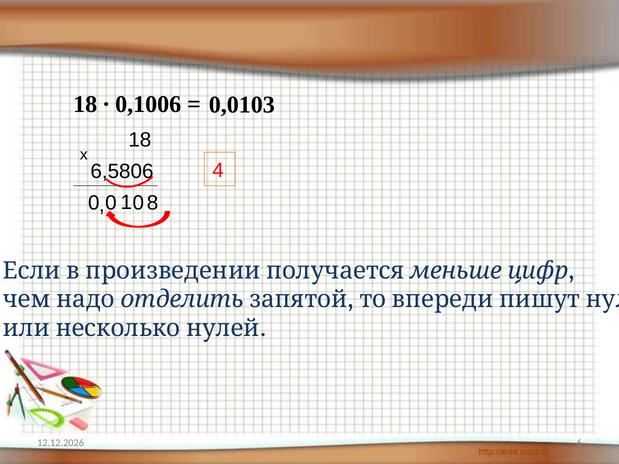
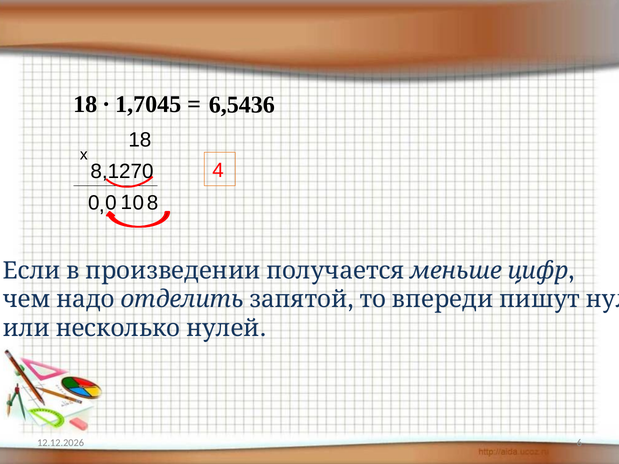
0,1006: 0,1006 -> 1,7045
0,0103: 0,0103 -> 6,5436
6,5806: 6,5806 -> 8,1270
